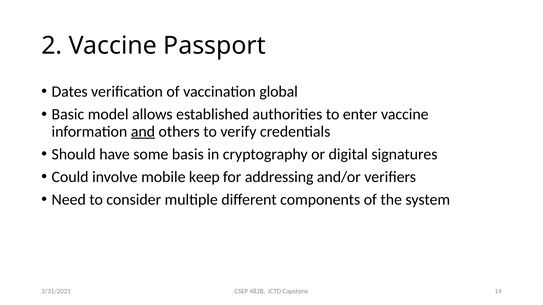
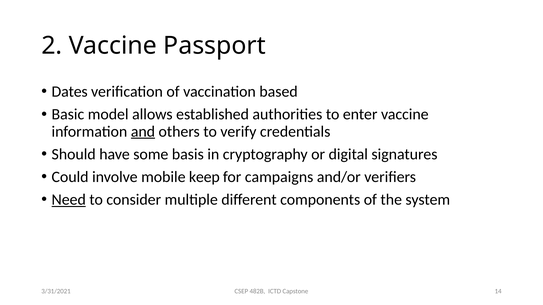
global: global -> based
addressing: addressing -> campaigns
Need underline: none -> present
